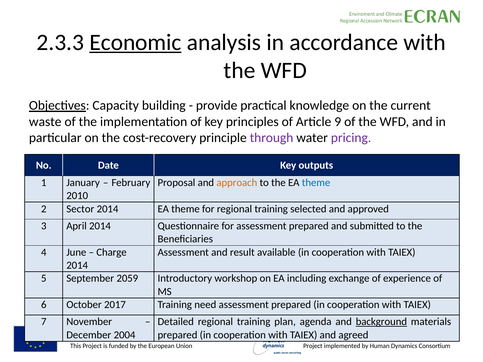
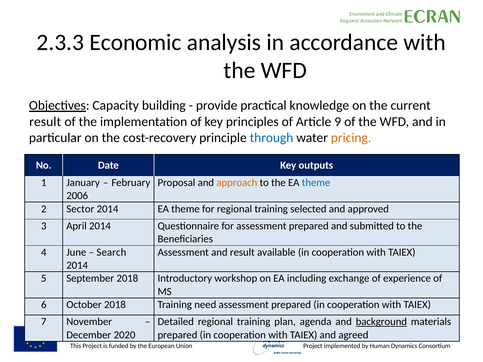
Economic underline: present -> none
waste at (45, 122): waste -> result
through colour: purple -> blue
pricing colour: purple -> orange
2010: 2010 -> 2006
Charge: Charge -> Search
September 2059: 2059 -> 2018
October 2017: 2017 -> 2018
2004: 2004 -> 2020
